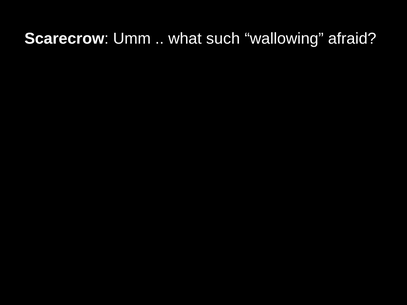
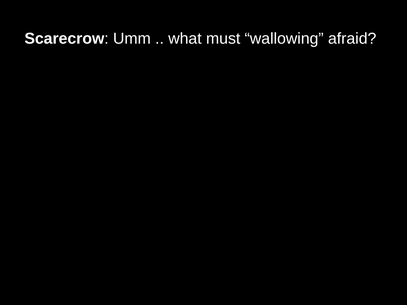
such: such -> must
